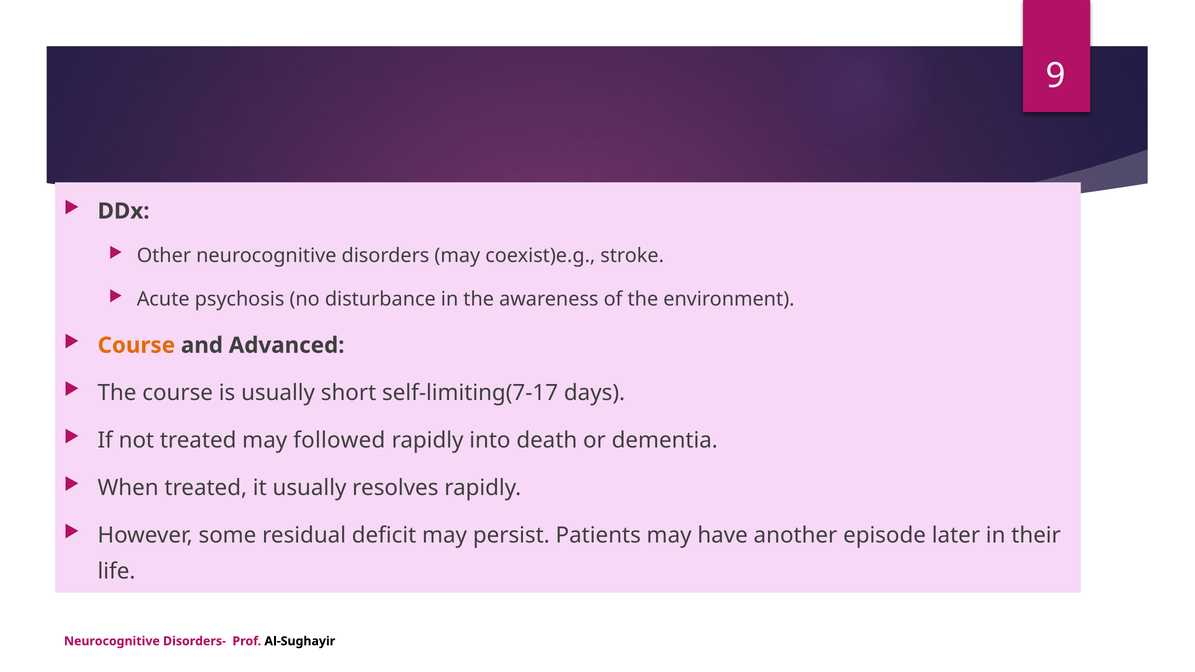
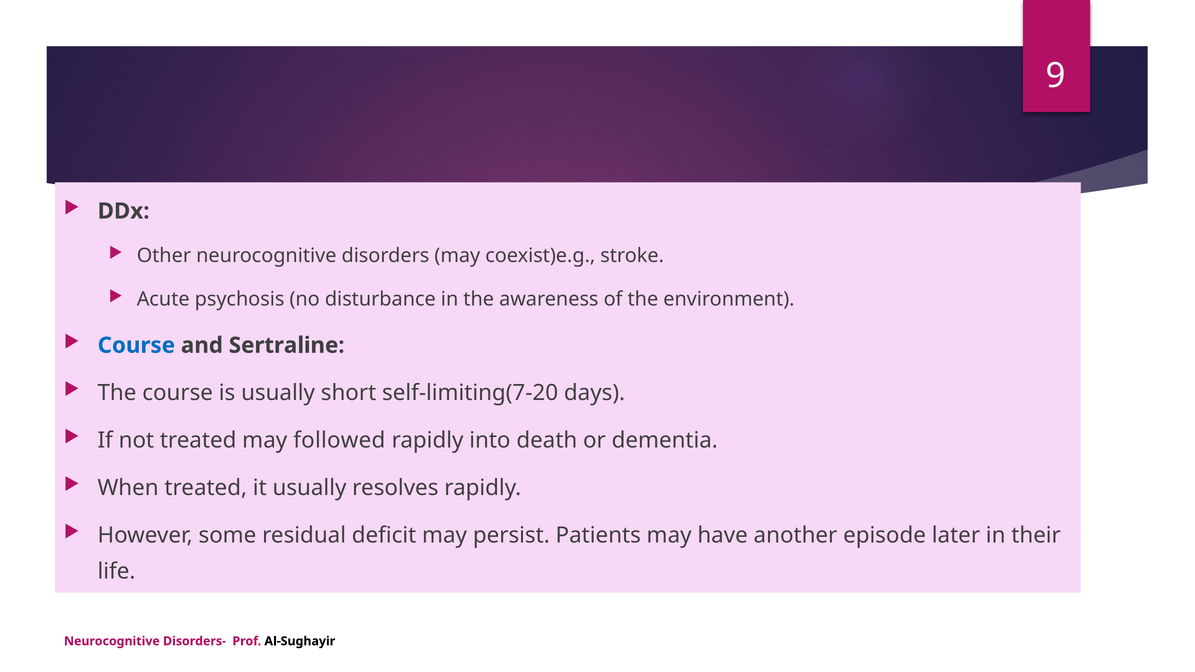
Course at (136, 345) colour: orange -> blue
Advanced: Advanced -> Sertraline
self-limiting(7-17: self-limiting(7-17 -> self-limiting(7-20
